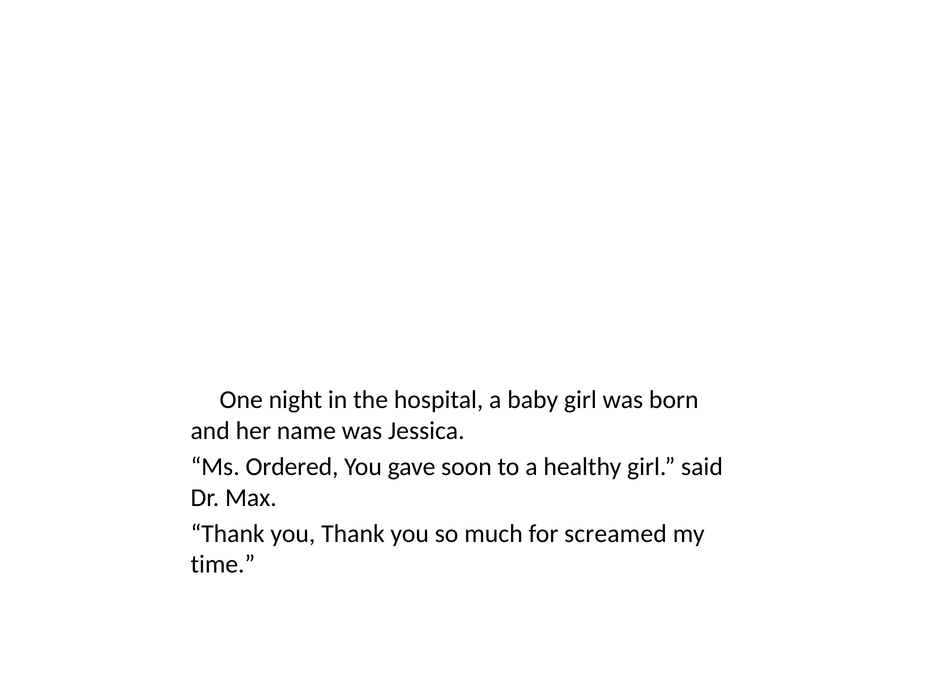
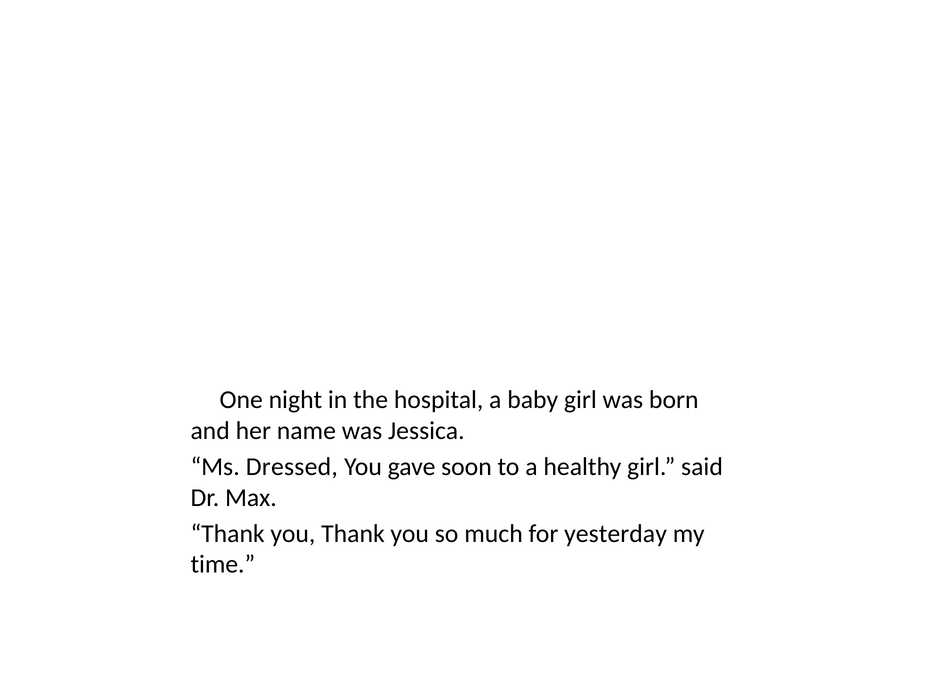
Ordered: Ordered -> Dressed
screamed: screamed -> yesterday
